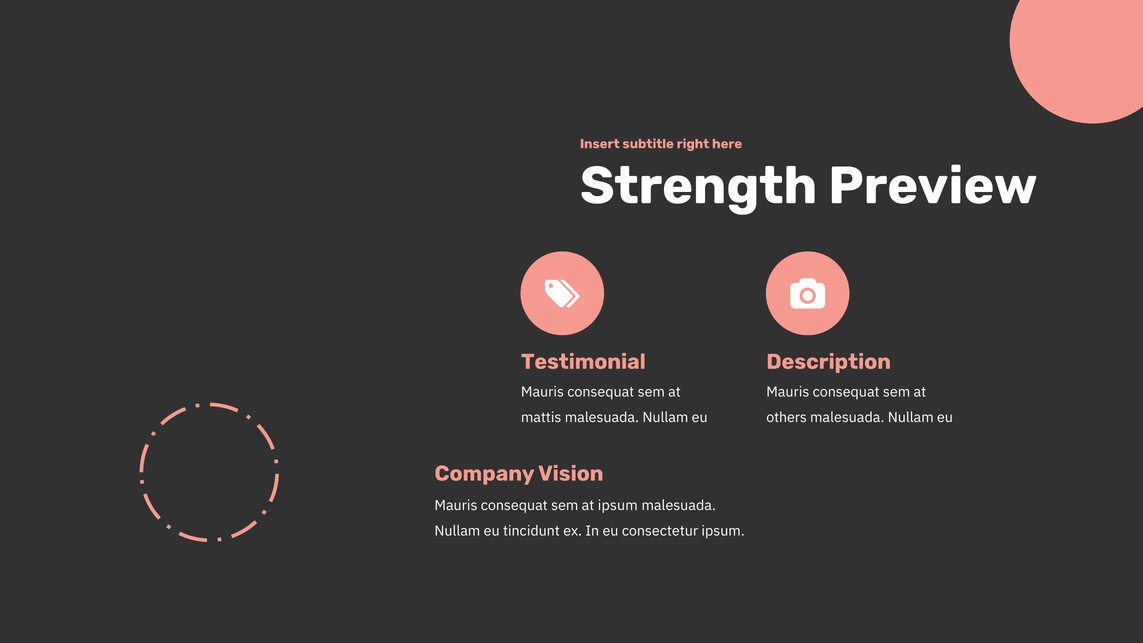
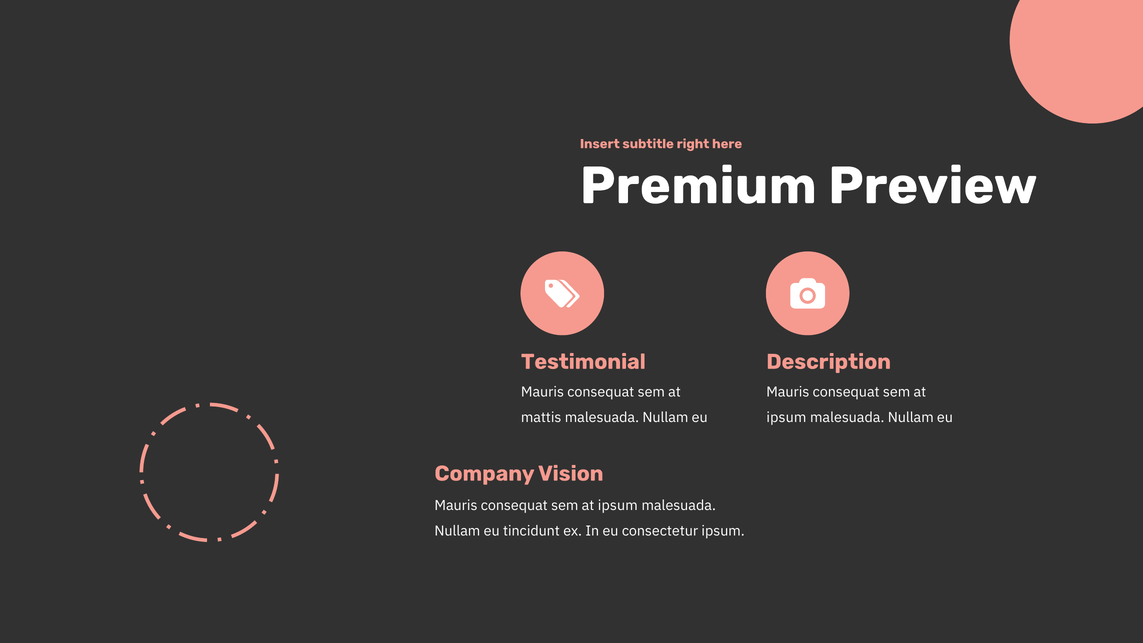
Strength: Strength -> Premium
others at (787, 418): others -> ipsum
